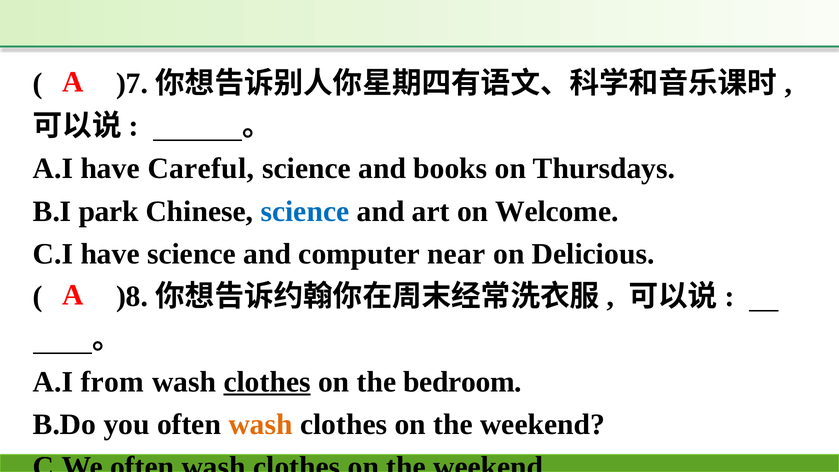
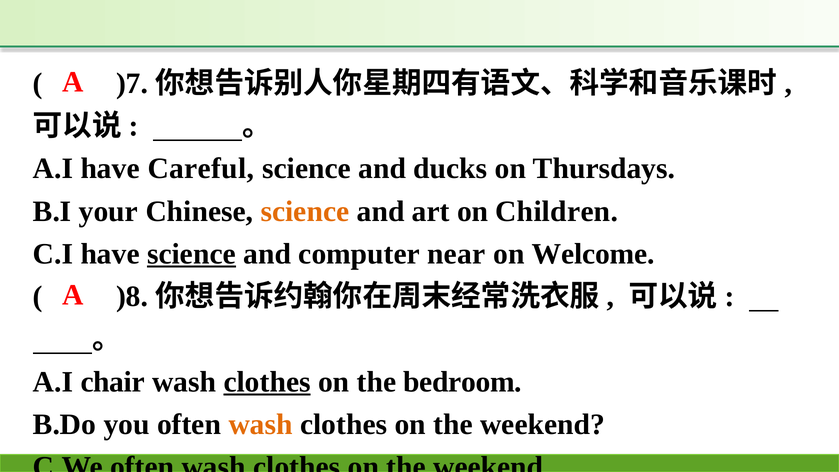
books: books -> ducks
park: park -> your
science at (305, 211) colour: blue -> orange
Welcome: Welcome -> Children
science at (191, 254) underline: none -> present
Delicious: Delicious -> Welcome
from: from -> chair
